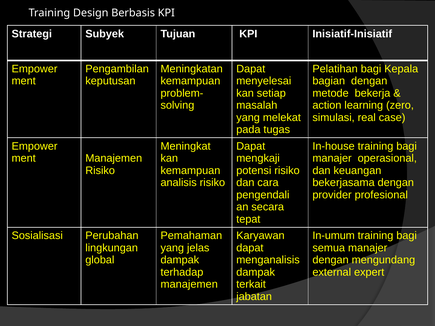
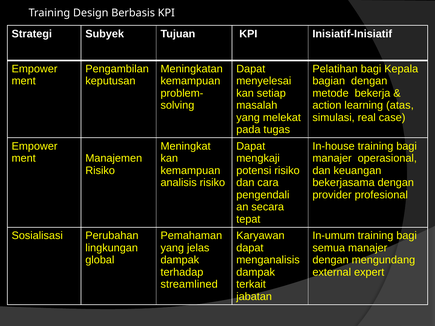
zero: zero -> atas
manajemen at (189, 285): manajemen -> streamlined
